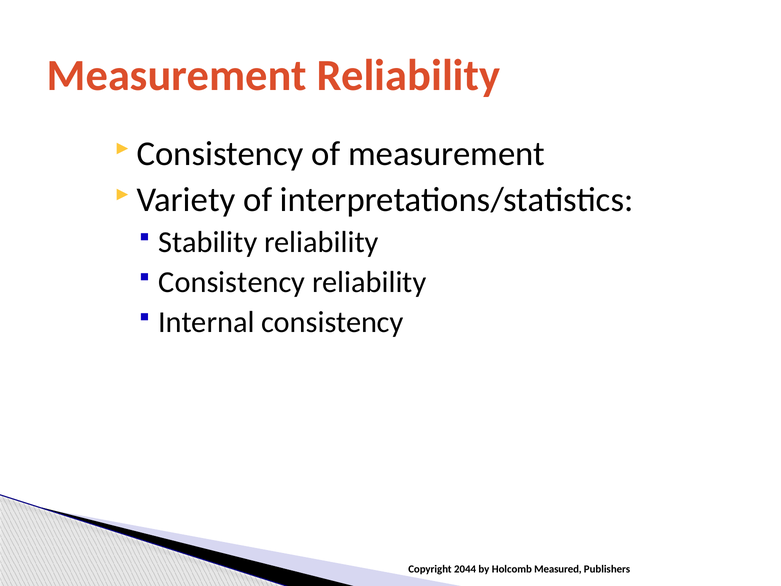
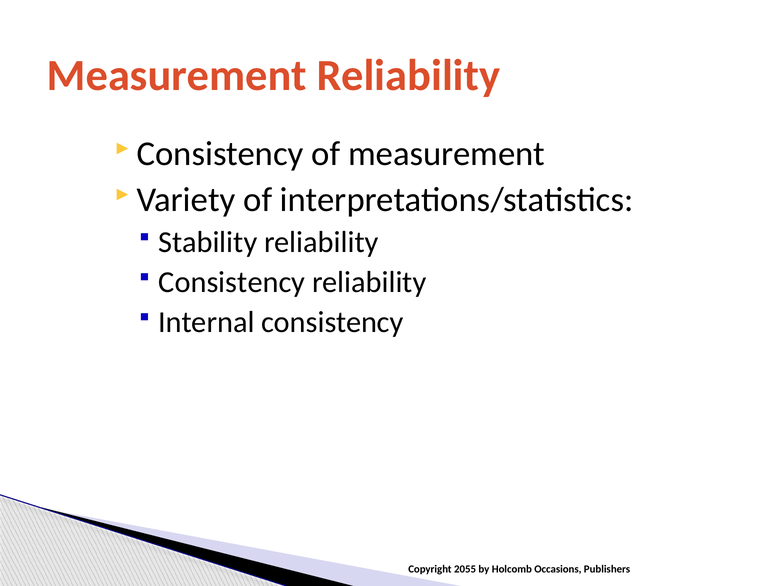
2044: 2044 -> 2055
Measured: Measured -> Occasions
